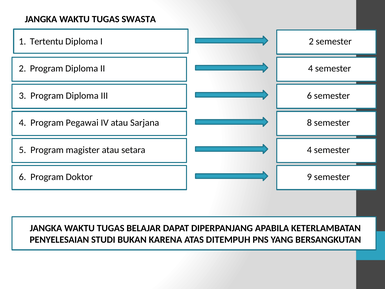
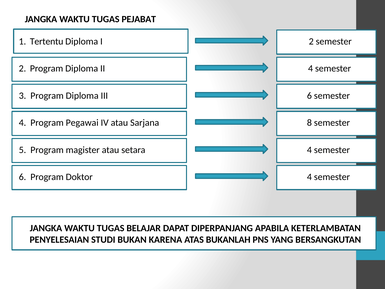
SWASTA: SWASTA -> PEJABAT
Doktor 9: 9 -> 4
DITEMPUH: DITEMPUH -> BUKANLAH
